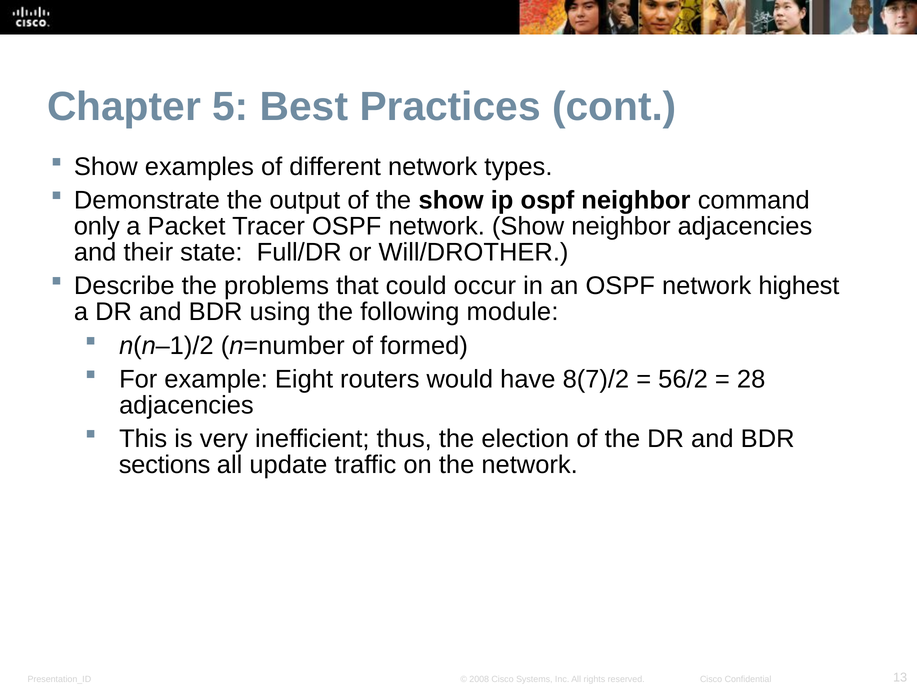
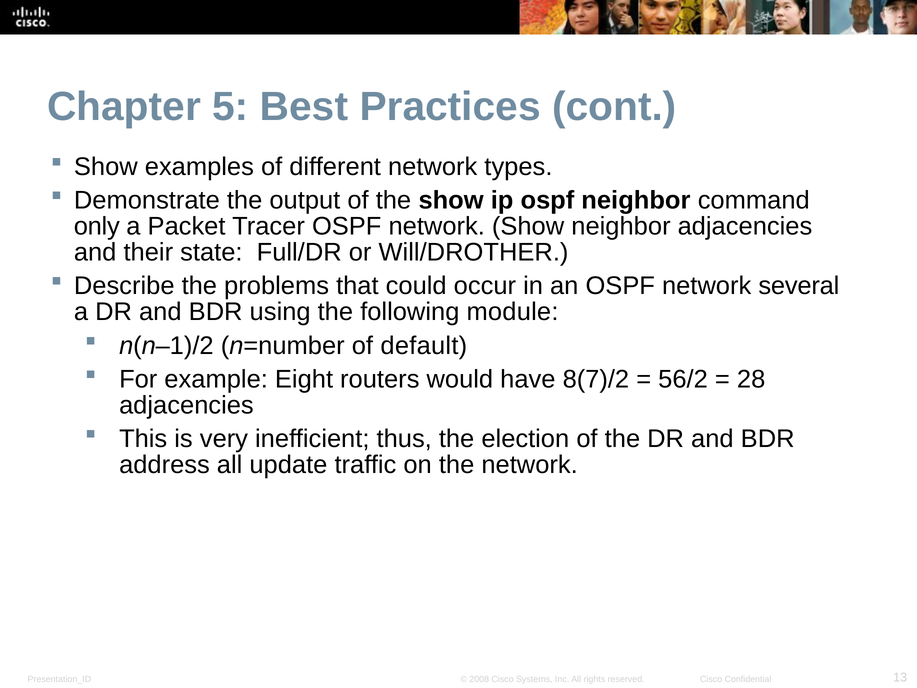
highest: highest -> several
formed: formed -> default
sections: sections -> address
